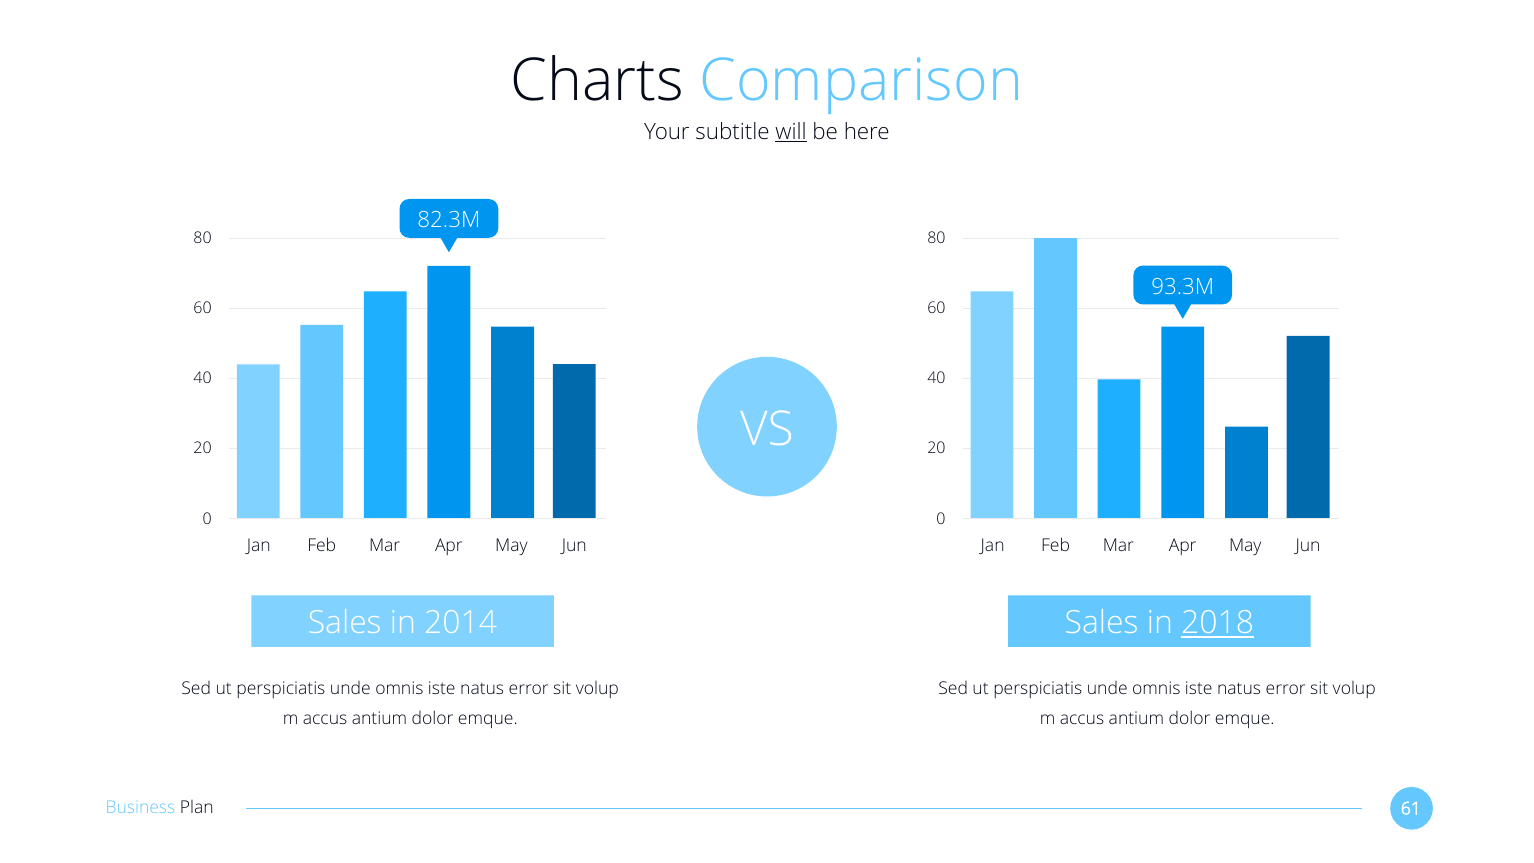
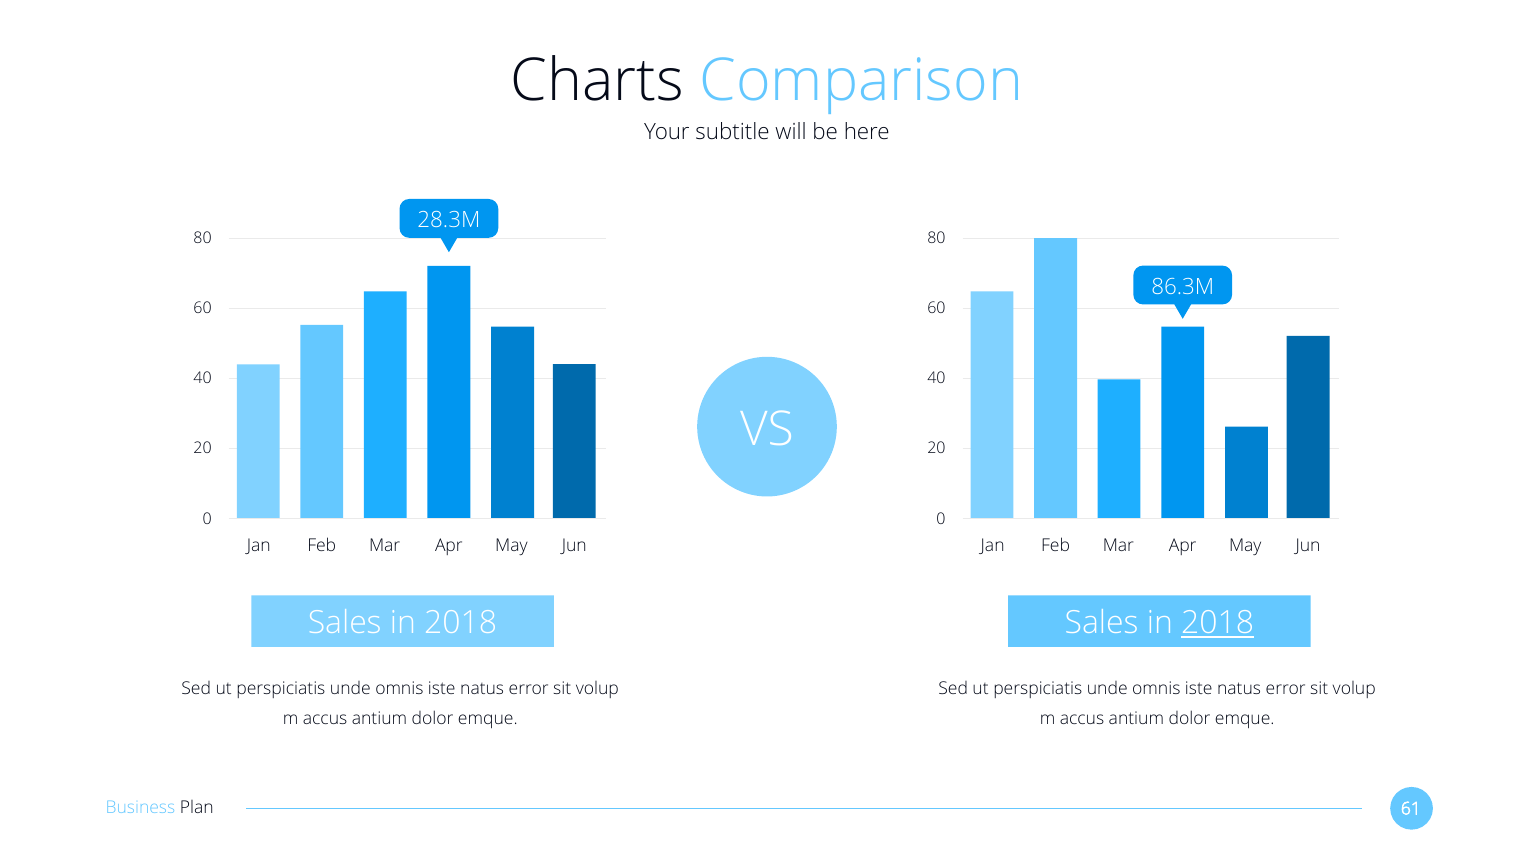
will underline: present -> none
82.3M: 82.3M -> 28.3M
93.3M: 93.3M -> 86.3M
2014 at (461, 623): 2014 -> 2018
